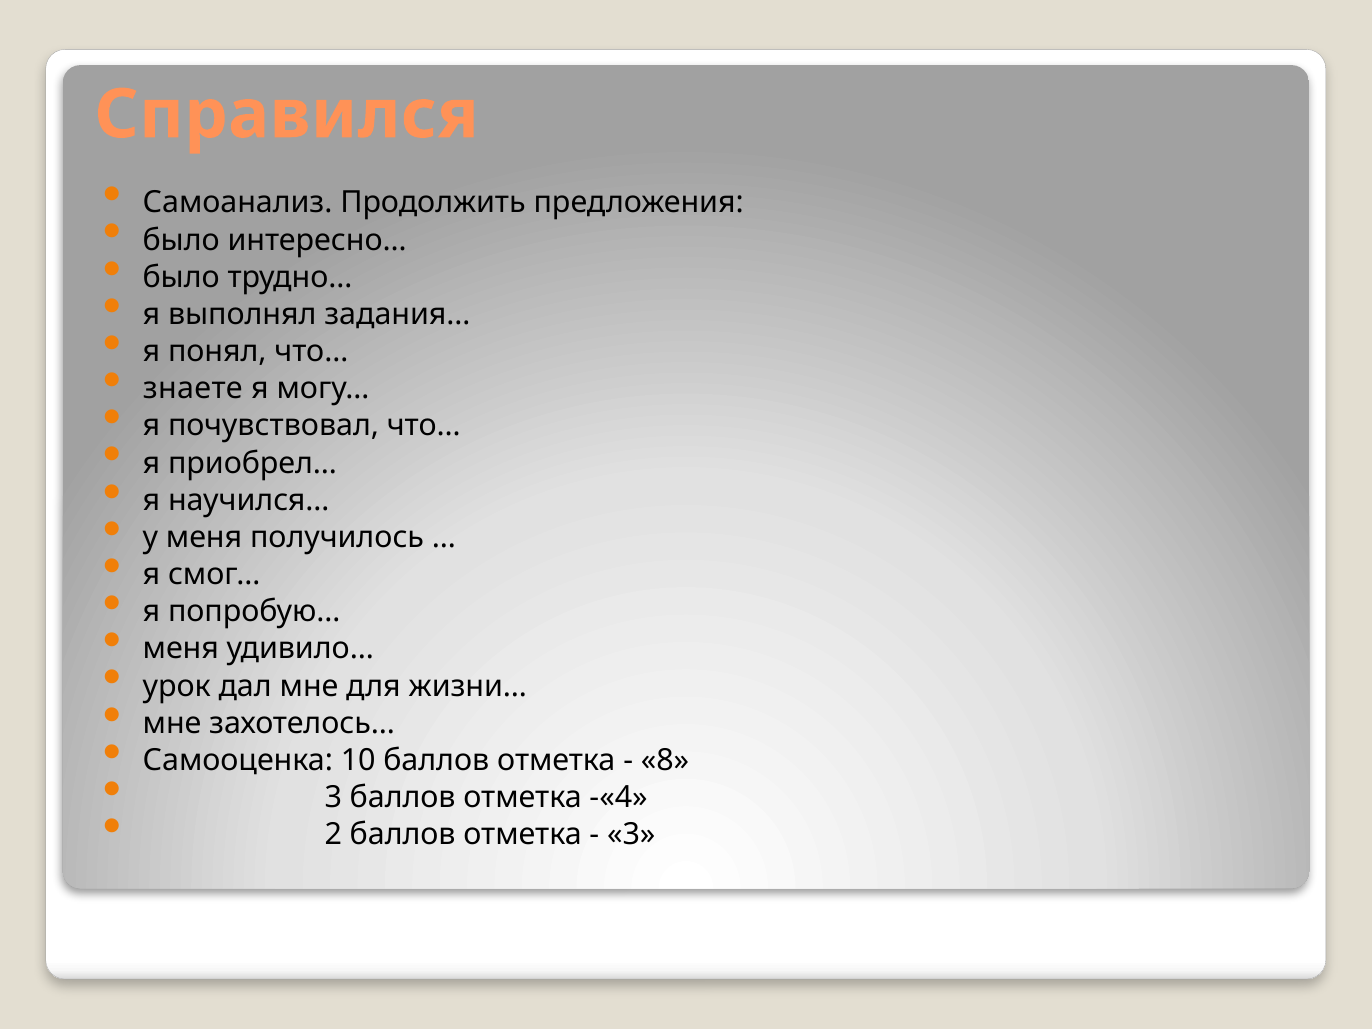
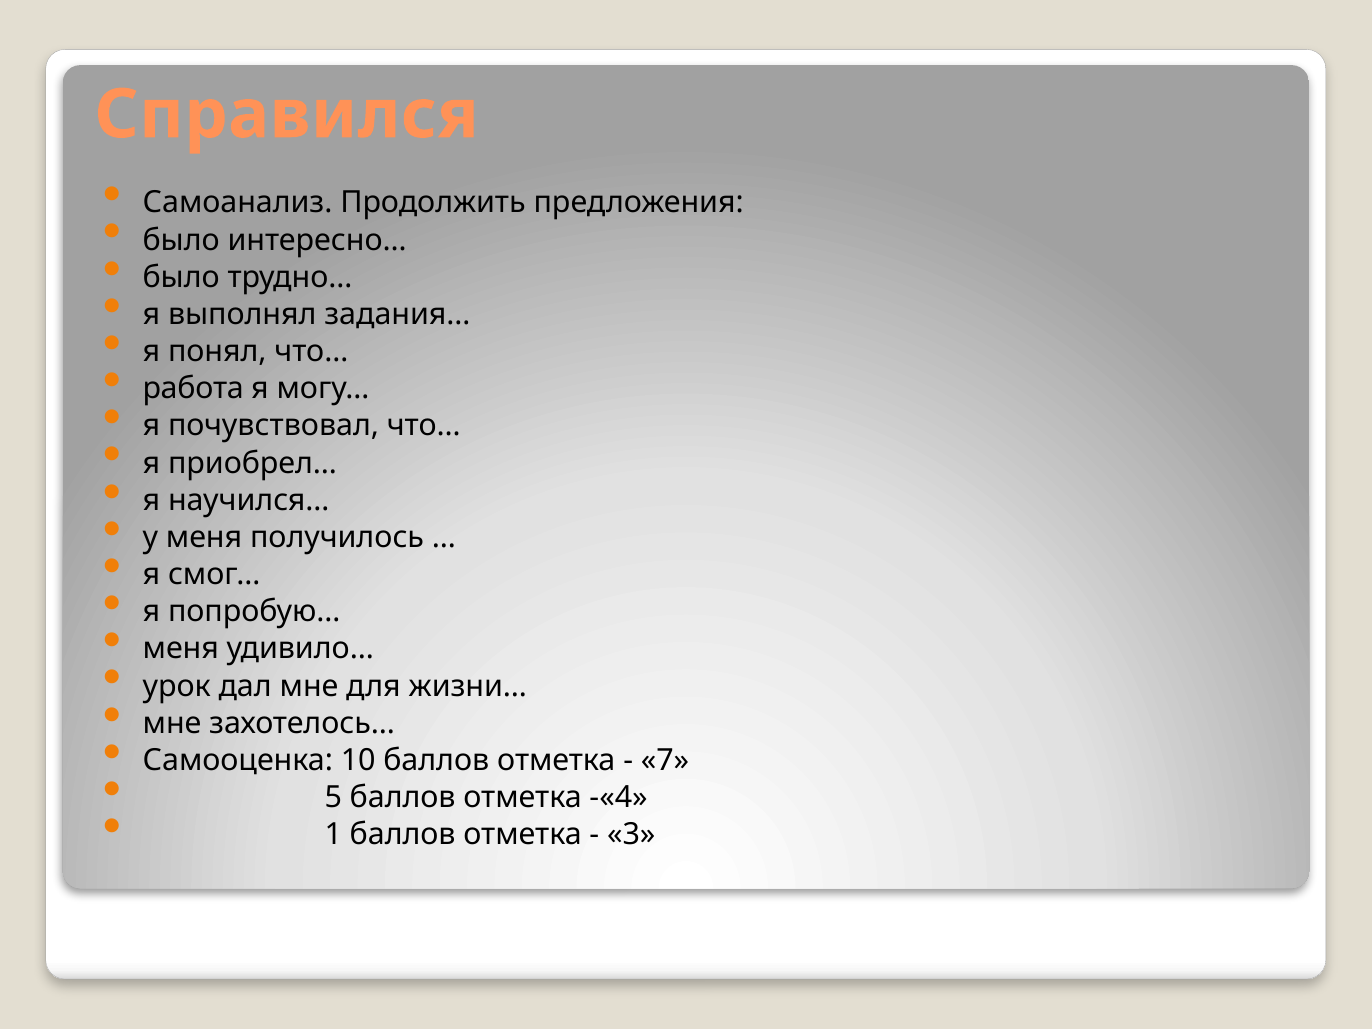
знаете: знаете -> работа
8: 8 -> 7
3 at (333, 797): 3 -> 5
2: 2 -> 1
